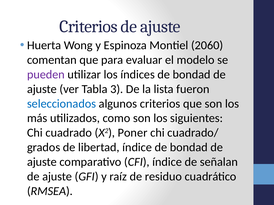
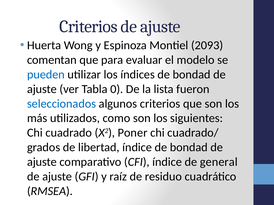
2060: 2060 -> 2093
pueden colour: purple -> blue
3: 3 -> 0
señalan: señalan -> general
